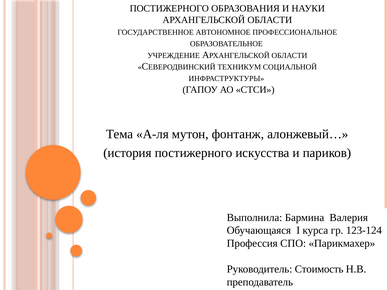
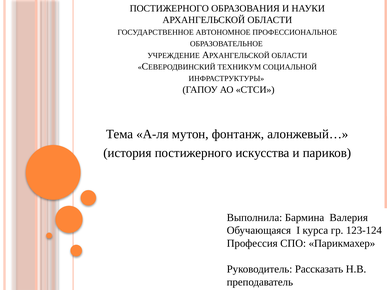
Стоимость: Стоимость -> Рассказать
